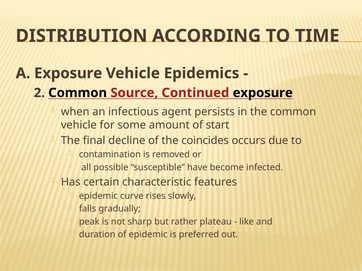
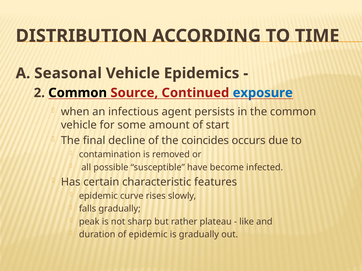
A Exposure: Exposure -> Seasonal
exposure at (263, 93) colour: black -> blue
is preferred: preferred -> gradually
